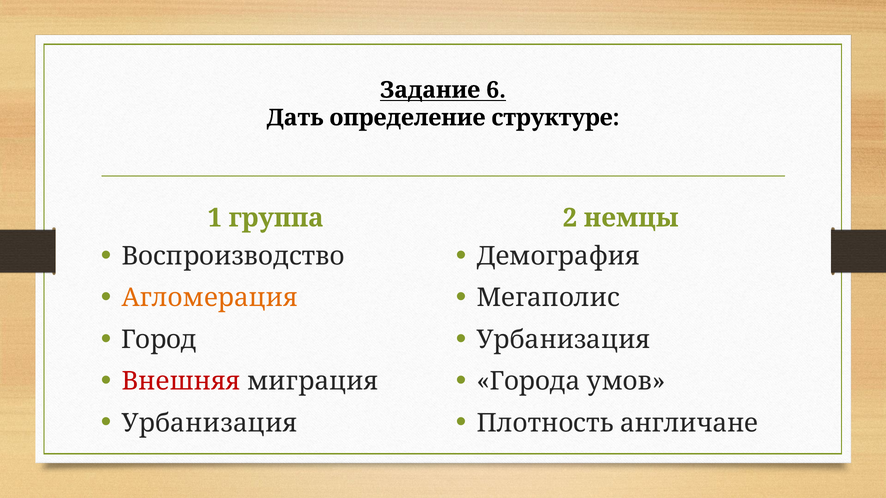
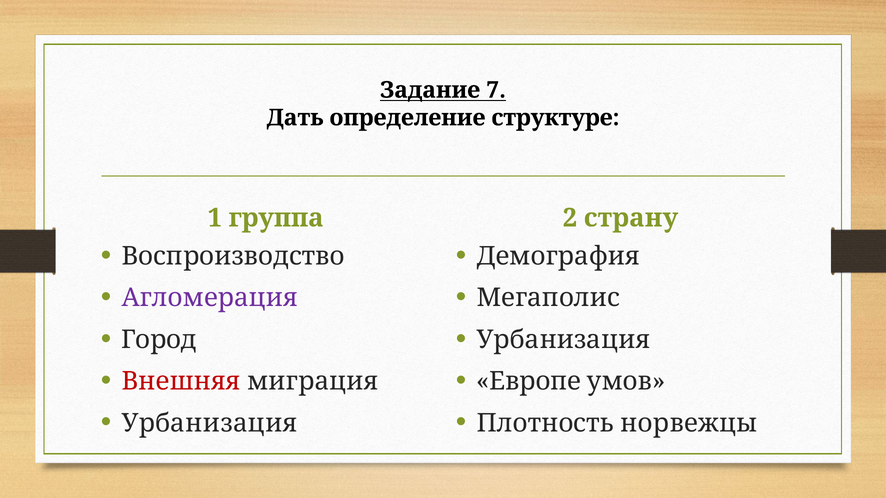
6: 6 -> 7
немцы: немцы -> страну
Агломерация colour: orange -> purple
Города: Города -> Европе
англичане: англичане -> норвежцы
